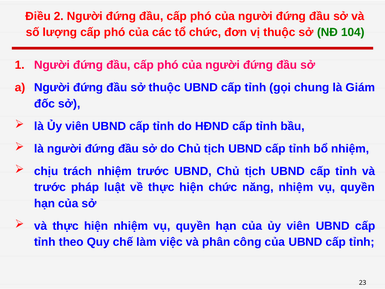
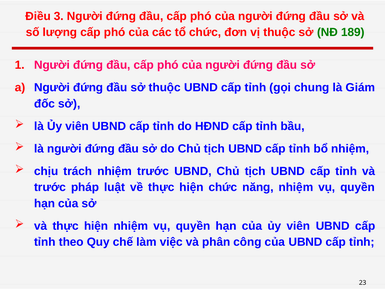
2: 2 -> 3
104: 104 -> 189
